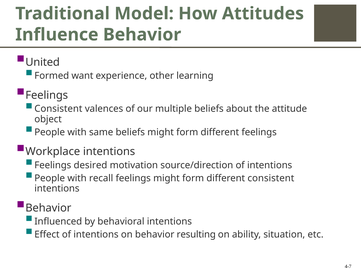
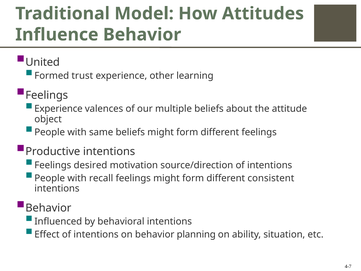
want: want -> trust
Consistent at (58, 109): Consistent -> Experience
Workplace: Workplace -> Productive
resulting: resulting -> planning
